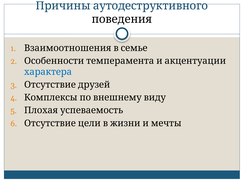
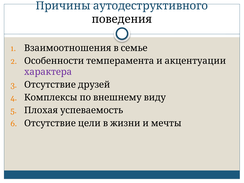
характера colour: blue -> purple
